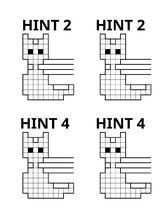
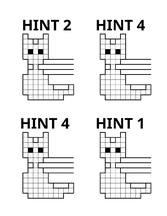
2 HINT 2: 2 -> 4
4 HINT 4: 4 -> 1
